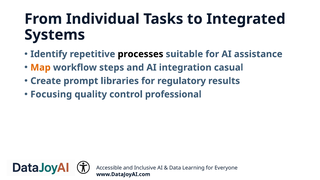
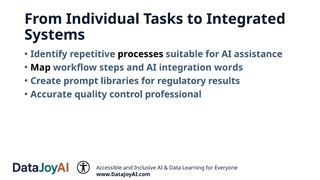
Map colour: orange -> black
casual: casual -> words
Focusing: Focusing -> Accurate
